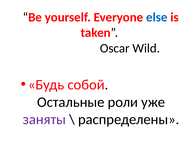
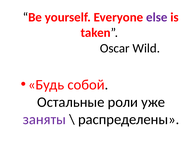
else colour: blue -> purple
